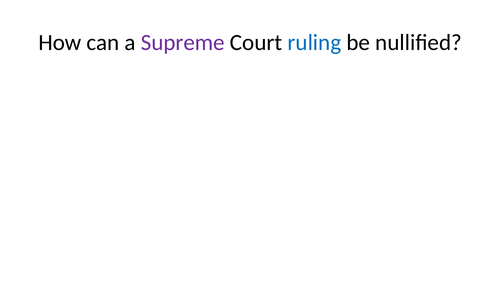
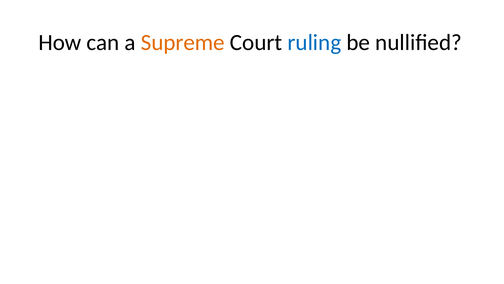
Supreme colour: purple -> orange
